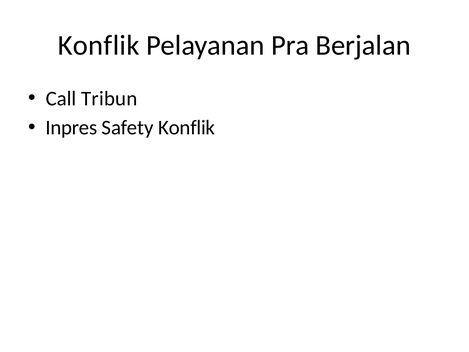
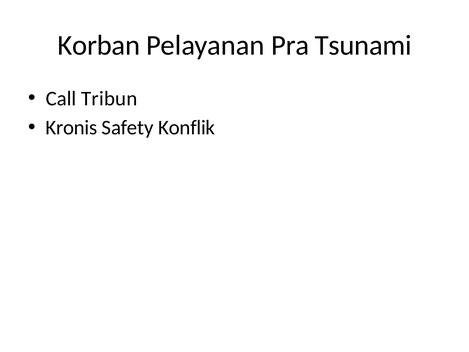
Konflik at (99, 45): Konflik -> Korban
Berjalan: Berjalan -> Tsunami
Inpres: Inpres -> Kronis
